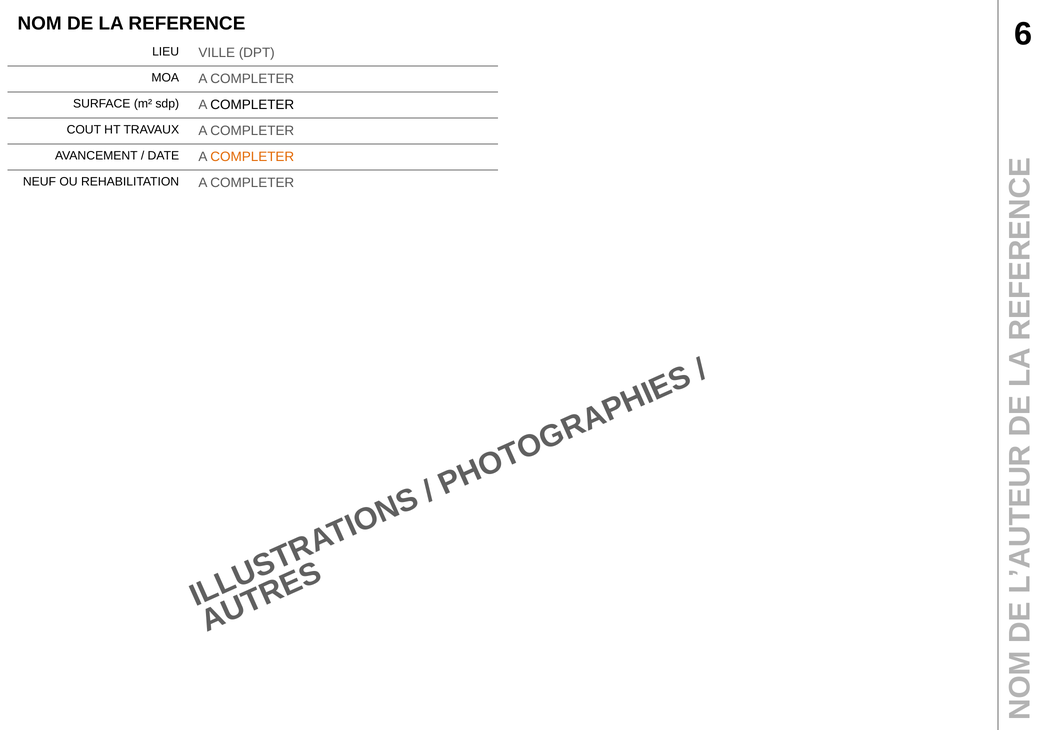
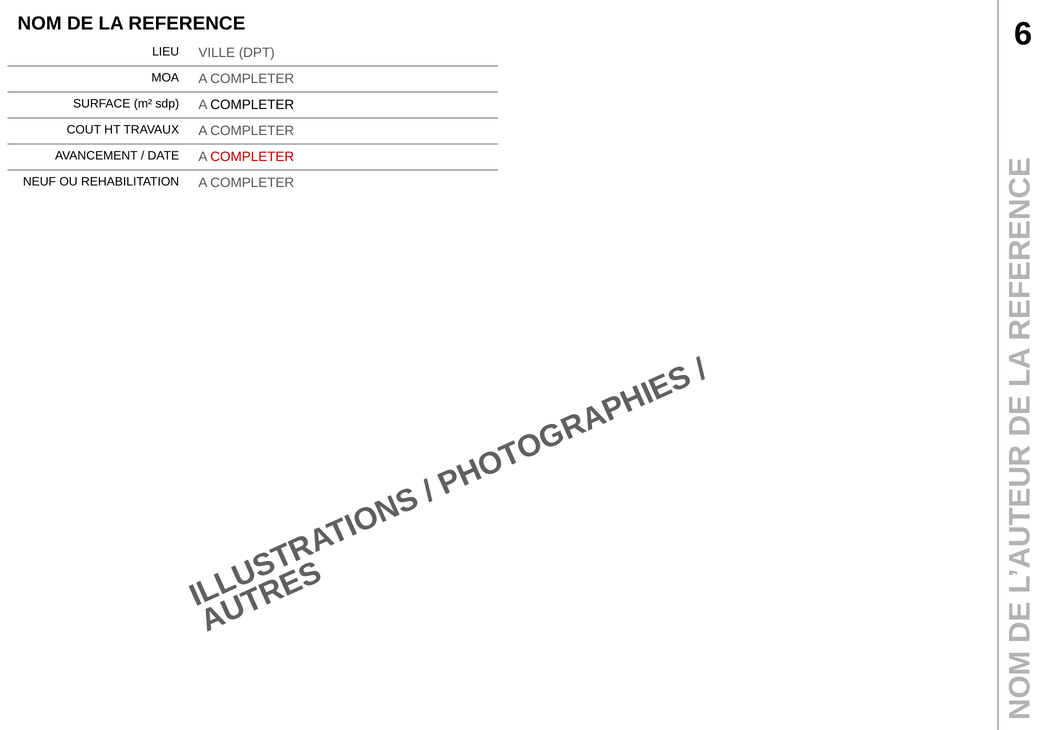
COMPLETER at (252, 157) colour: orange -> red
